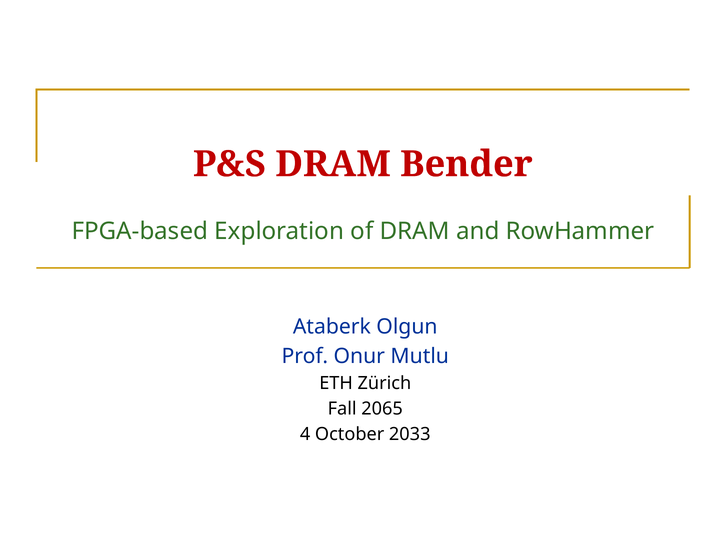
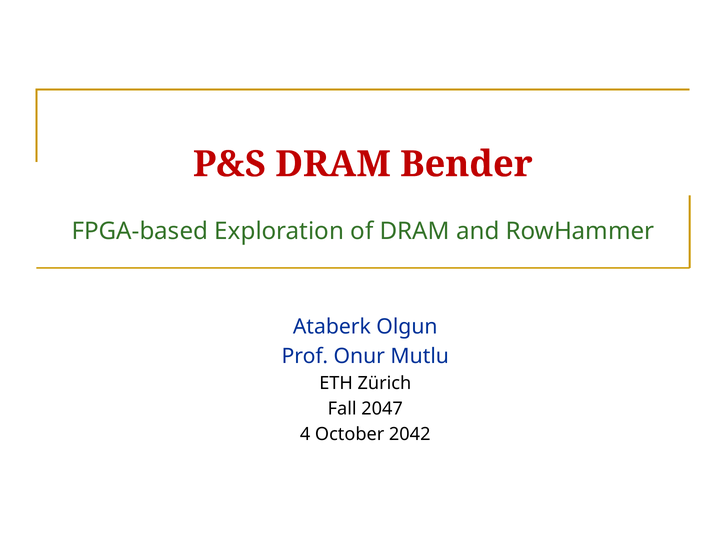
2065: 2065 -> 2047
2033: 2033 -> 2042
